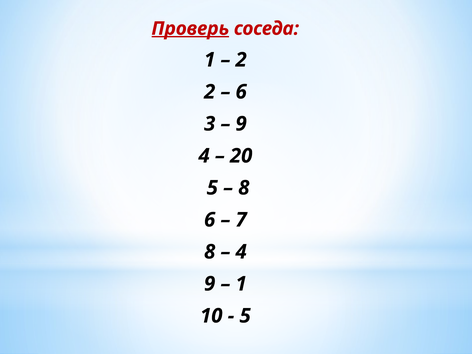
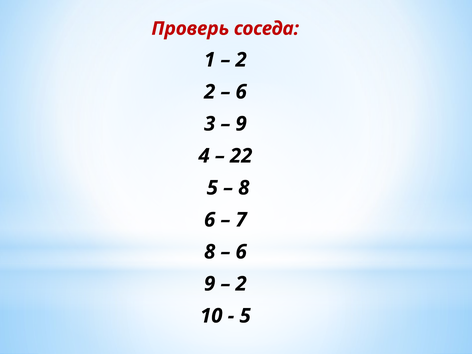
Проверь underline: present -> none
20: 20 -> 22
4 at (241, 252): 4 -> 6
1 at (241, 284): 1 -> 2
